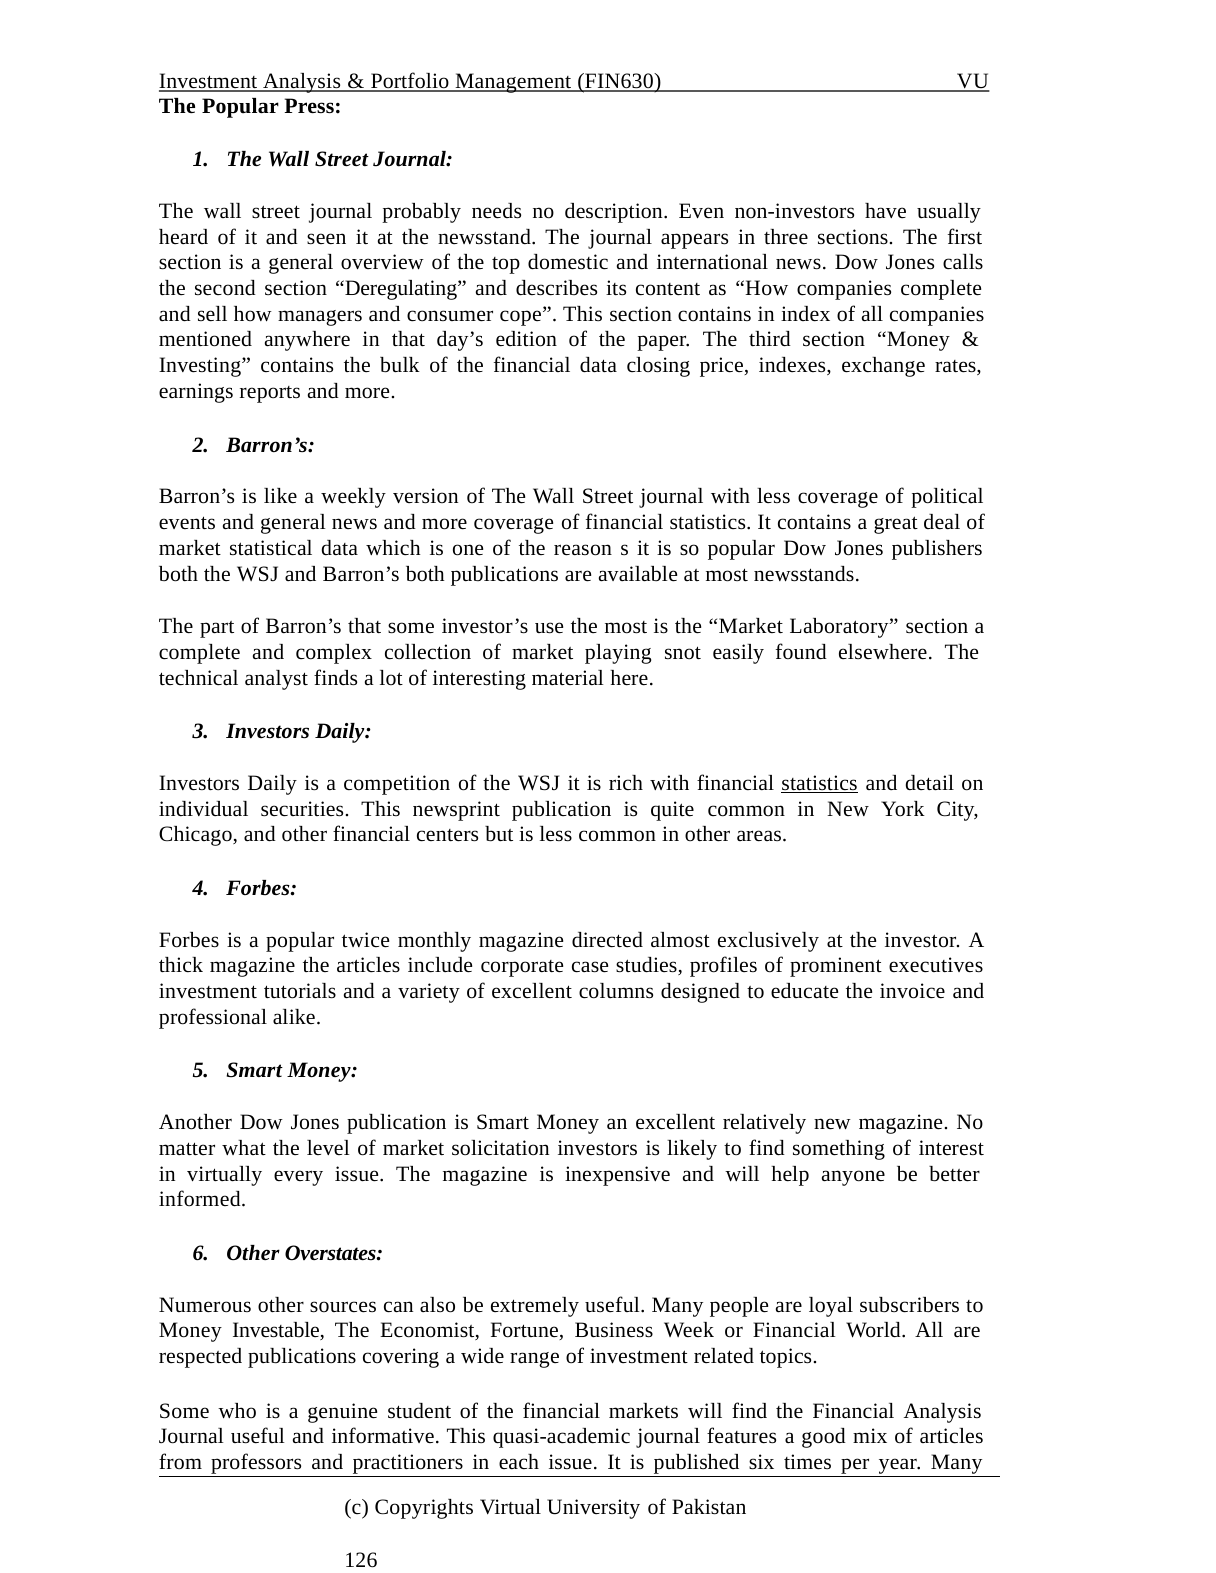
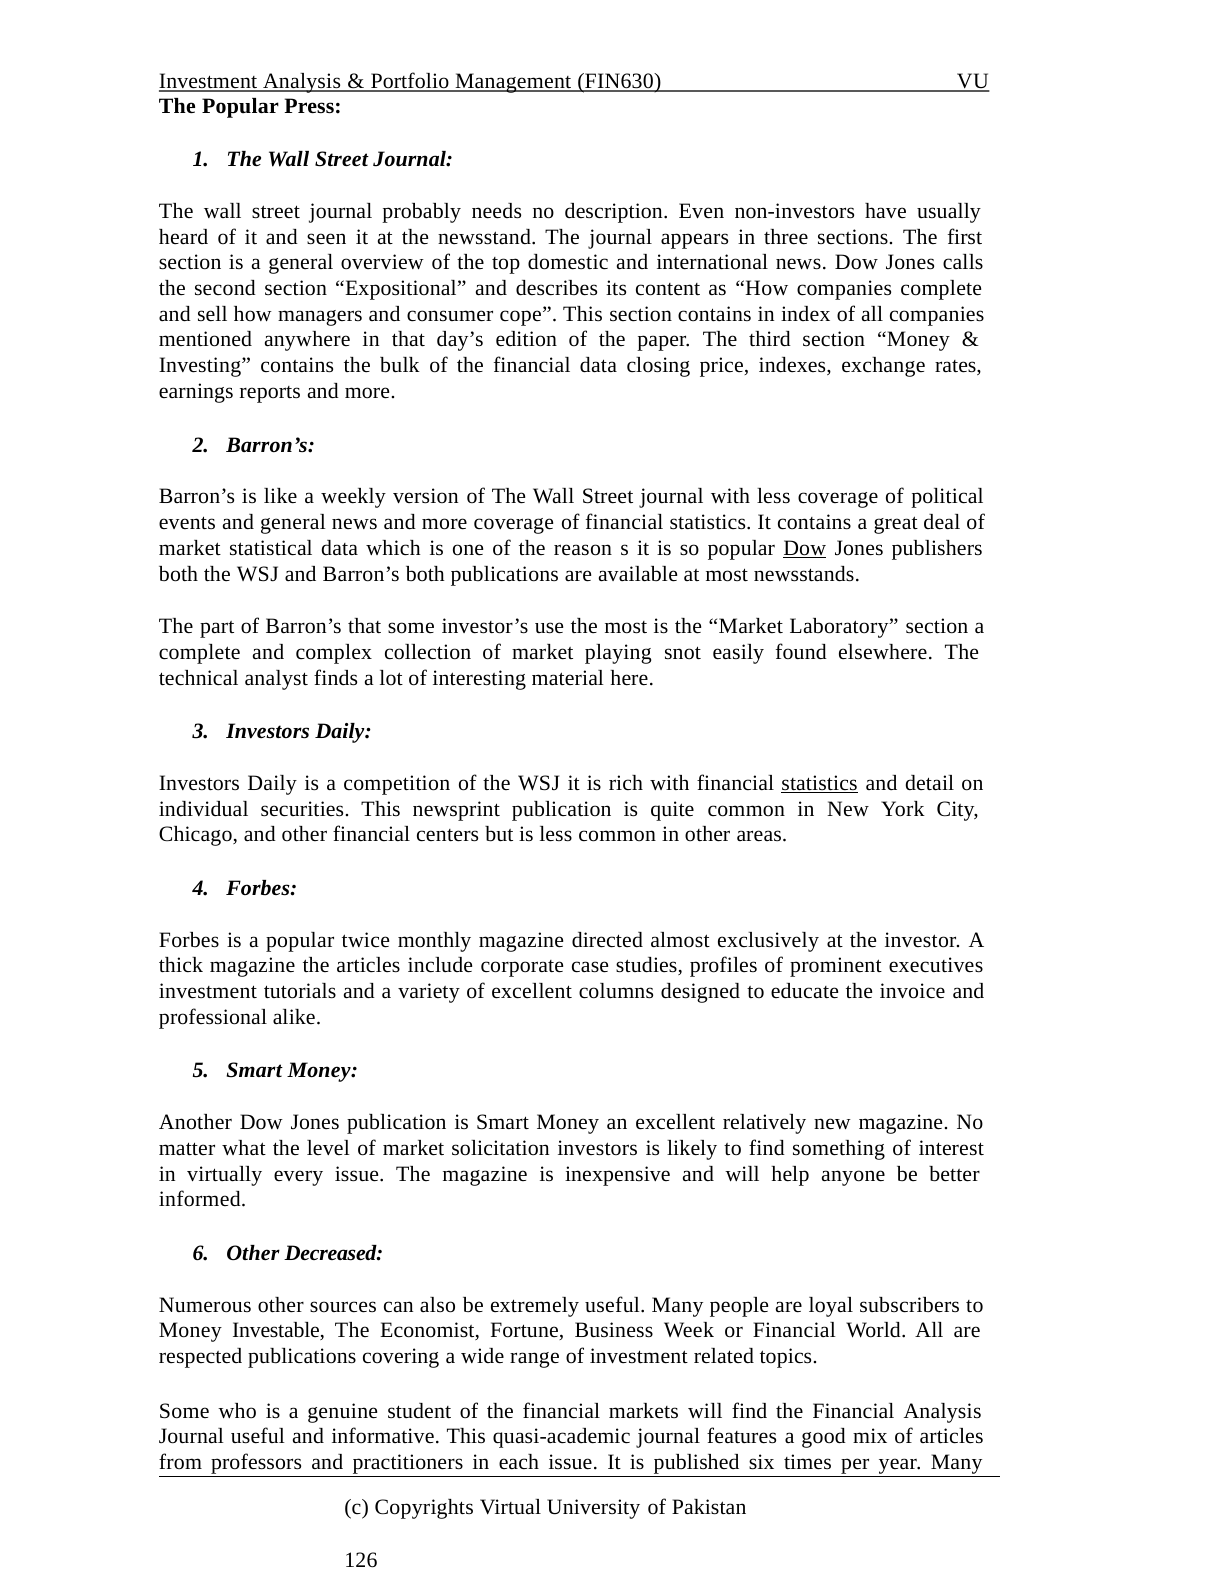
Deregulating: Deregulating -> Expositional
Dow at (805, 548) underline: none -> present
Overstates: Overstates -> Decreased
